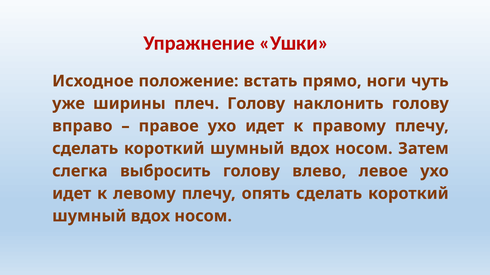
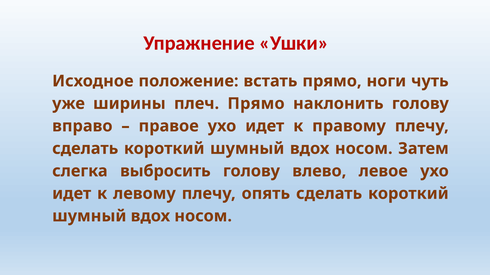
плеч Голову: Голову -> Прямо
